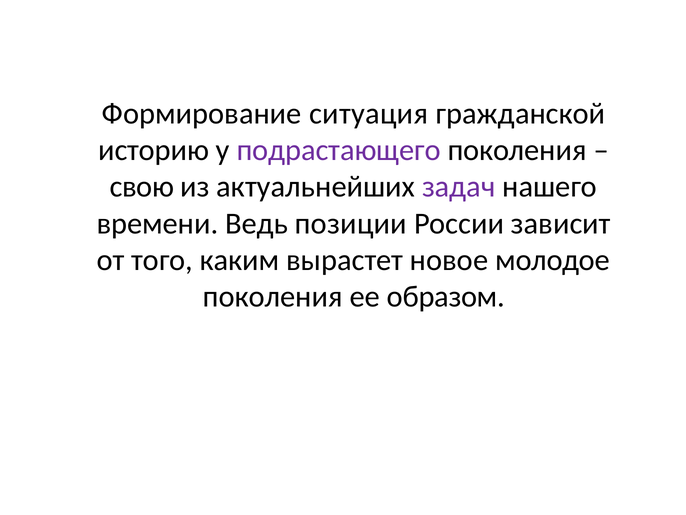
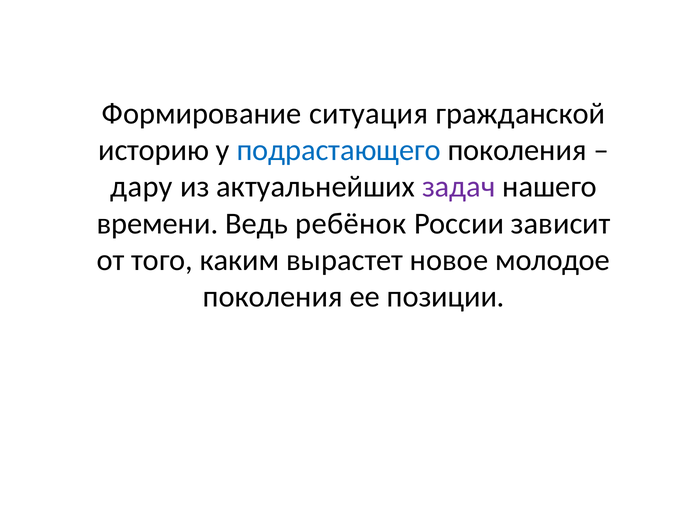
подрастающего colour: purple -> blue
свою: свою -> дару
позиции: позиции -> ребёнок
образом: образом -> позиции
